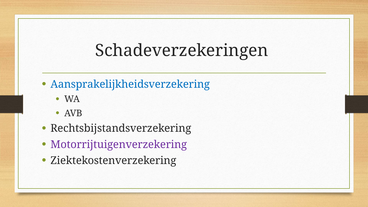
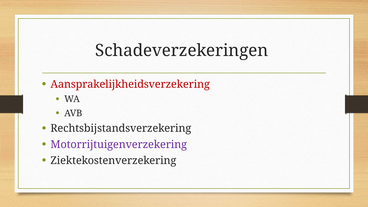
Aansprakelijkheidsverzekering colour: blue -> red
